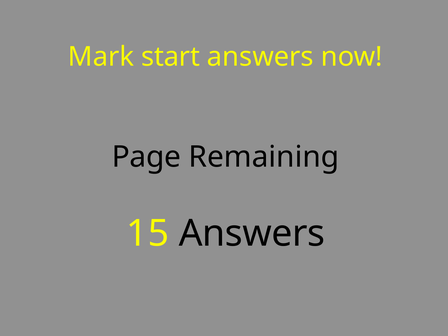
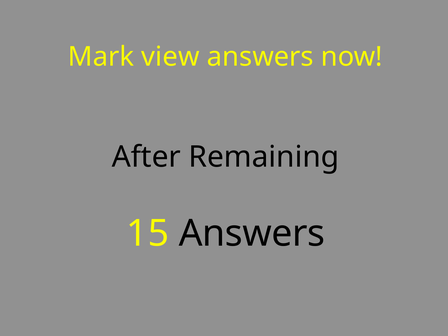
start: start -> view
Page: Page -> After
